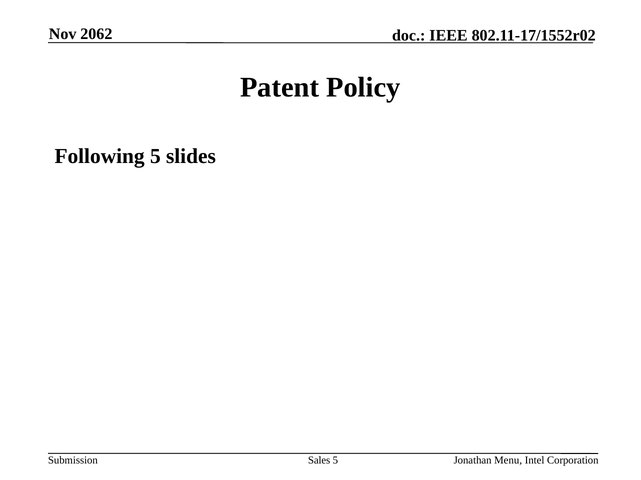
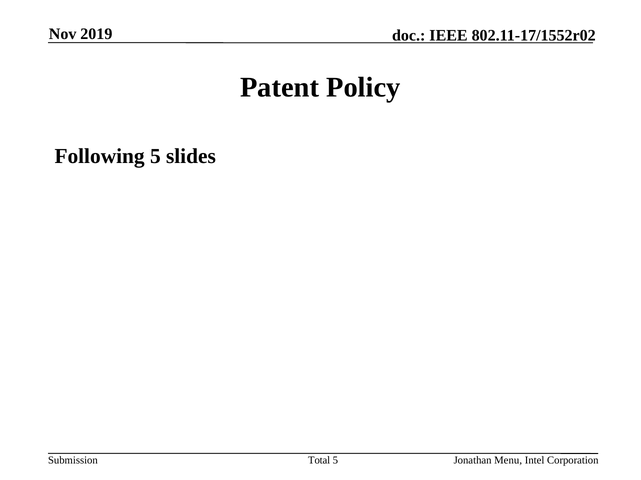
2062: 2062 -> 2019
Sales: Sales -> Total
